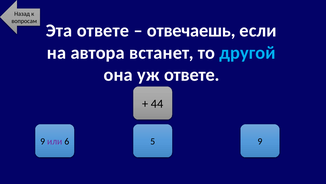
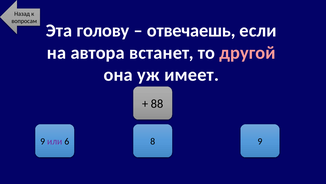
Эта ответе: ответе -> голову
другой colour: light blue -> pink
уж ответе: ответе -> имеет
44: 44 -> 88
5: 5 -> 8
